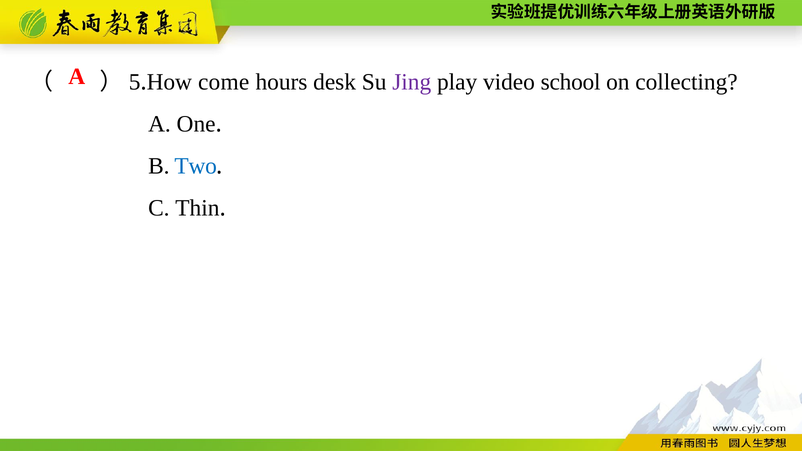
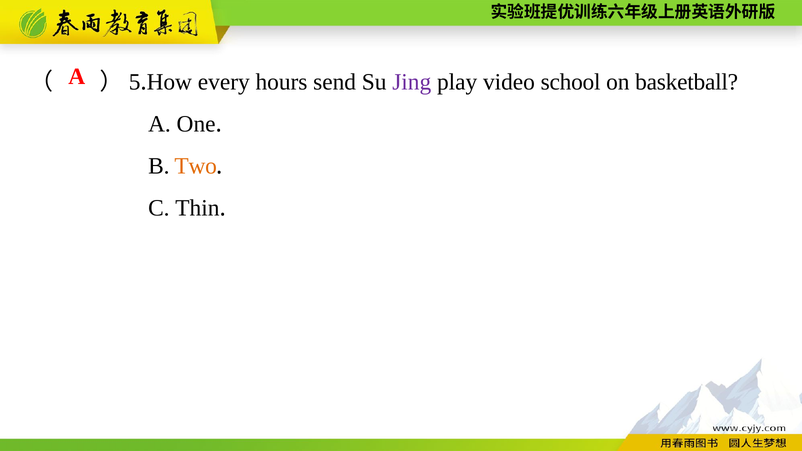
come: come -> every
desk: desk -> send
collecting: collecting -> basketball
Two colour: blue -> orange
